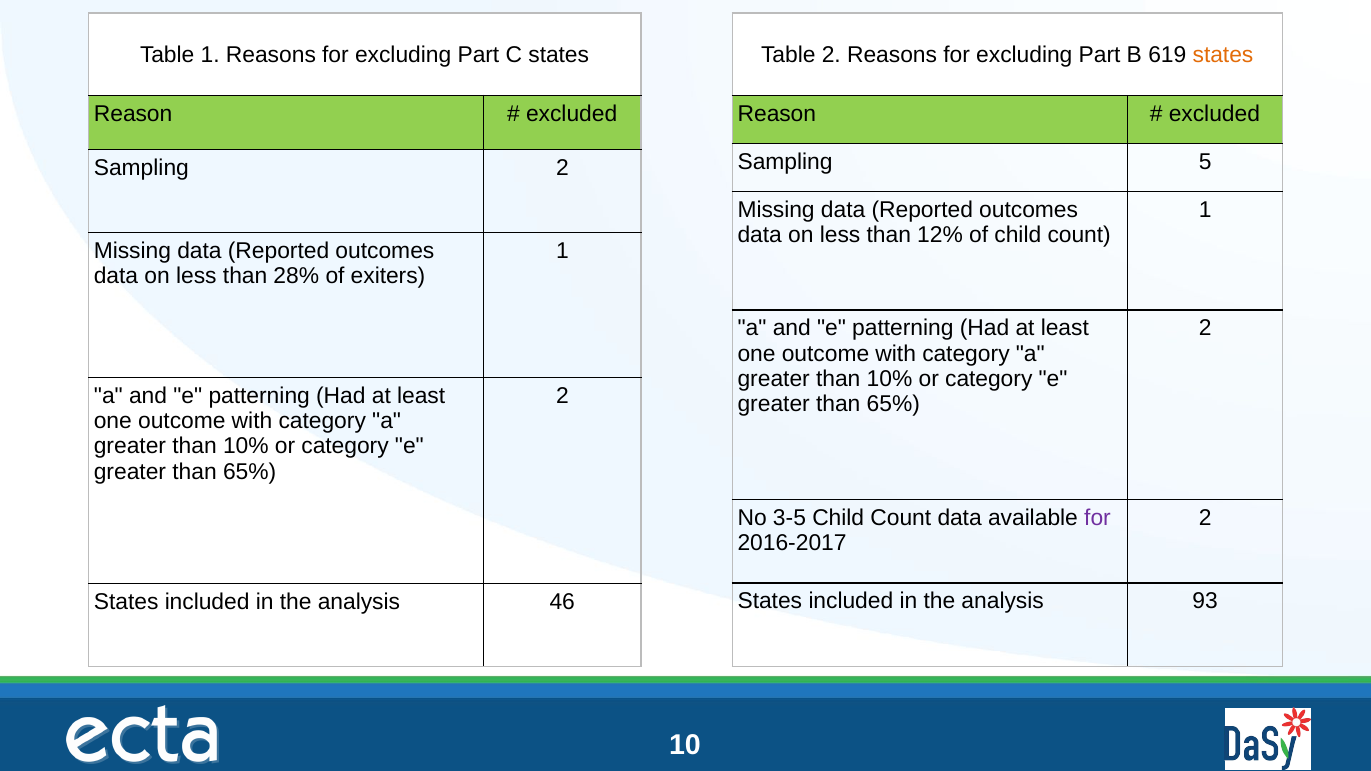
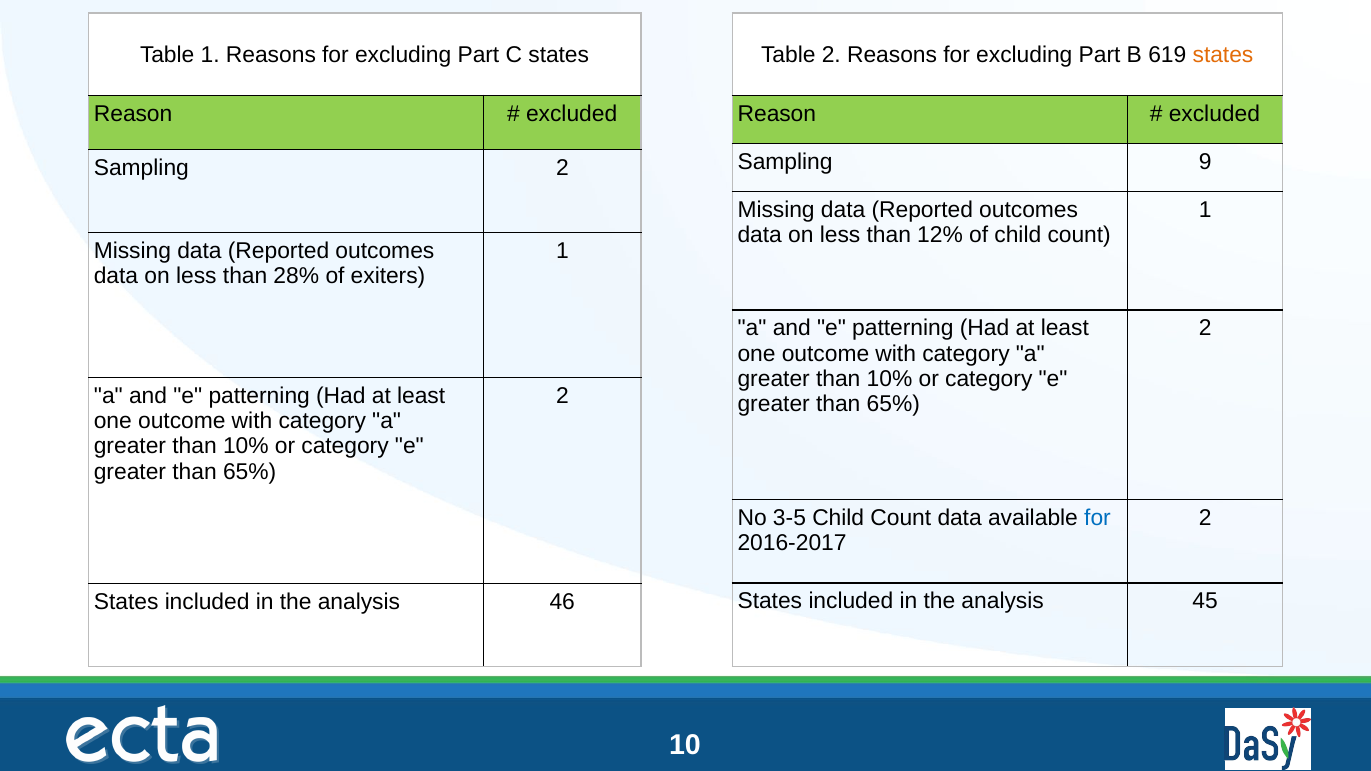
5: 5 -> 9
for at (1097, 518) colour: purple -> blue
93: 93 -> 45
